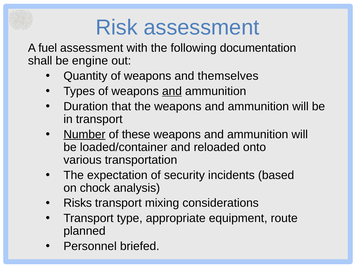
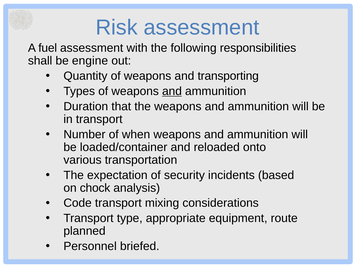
documentation: documentation -> responsibilities
themselves: themselves -> transporting
Number underline: present -> none
these: these -> when
Risks: Risks -> Code
